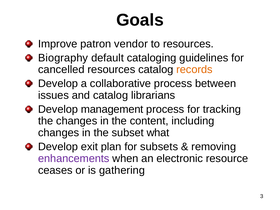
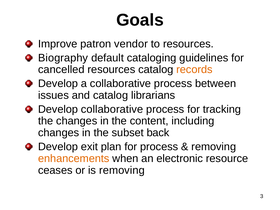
Develop management: management -> collaborative
what: what -> back
for subsets: subsets -> process
enhancements colour: purple -> orange
is gathering: gathering -> removing
